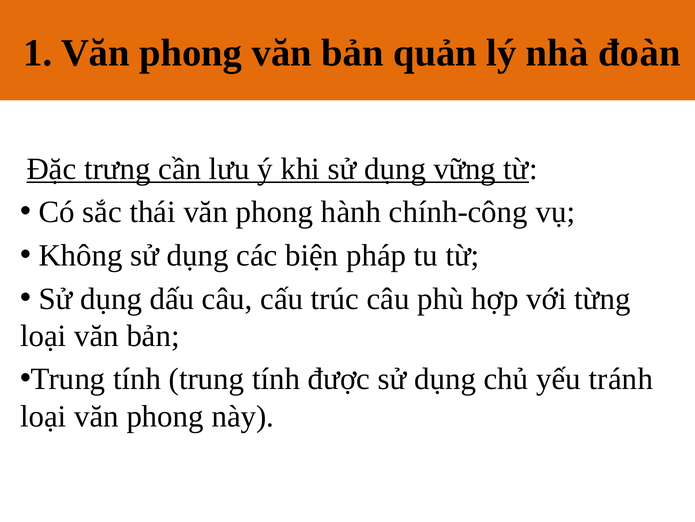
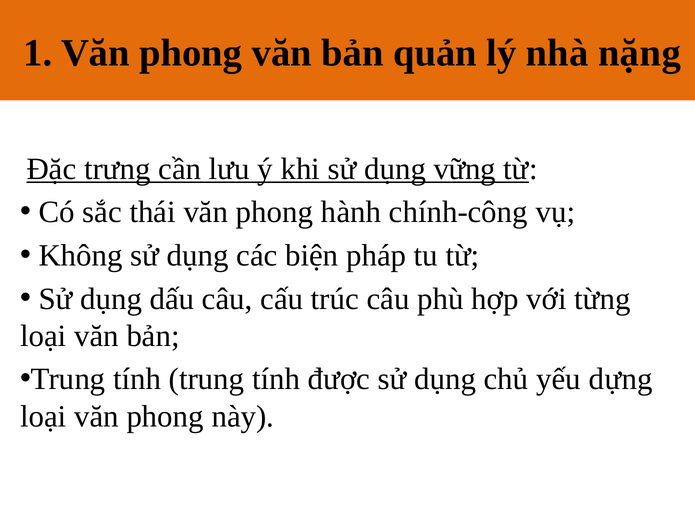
đoàn: đoàn -> nặng
tránh: tránh -> dựng
